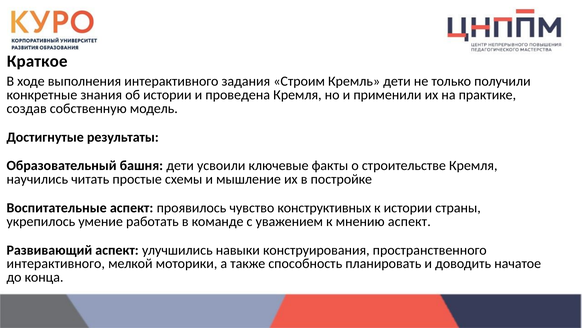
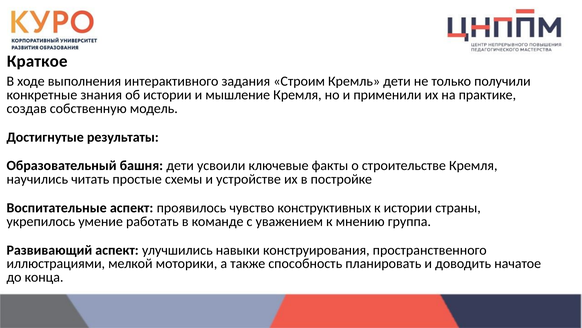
проведена: проведена -> мышление
мышление: мышление -> устройстве
мнению аспект: аспект -> группа
интерактивного at (56, 263): интерактивного -> иллюстрациями
